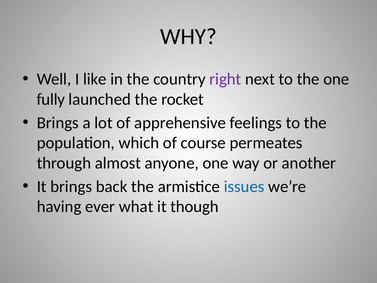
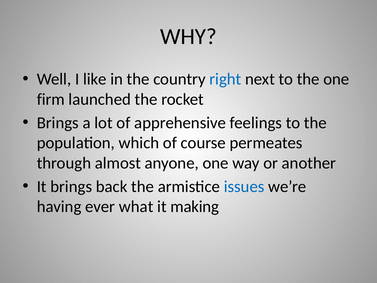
right colour: purple -> blue
fully: fully -> firm
though: though -> making
